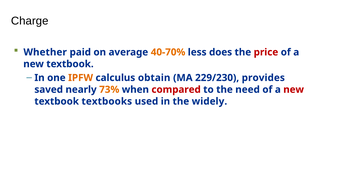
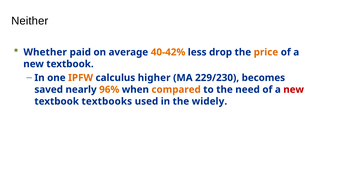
Charge: Charge -> Neither
40-70%: 40-70% -> 40-42%
does: does -> drop
price colour: red -> orange
obtain: obtain -> higher
provides: provides -> becomes
73%: 73% -> 96%
compared colour: red -> orange
